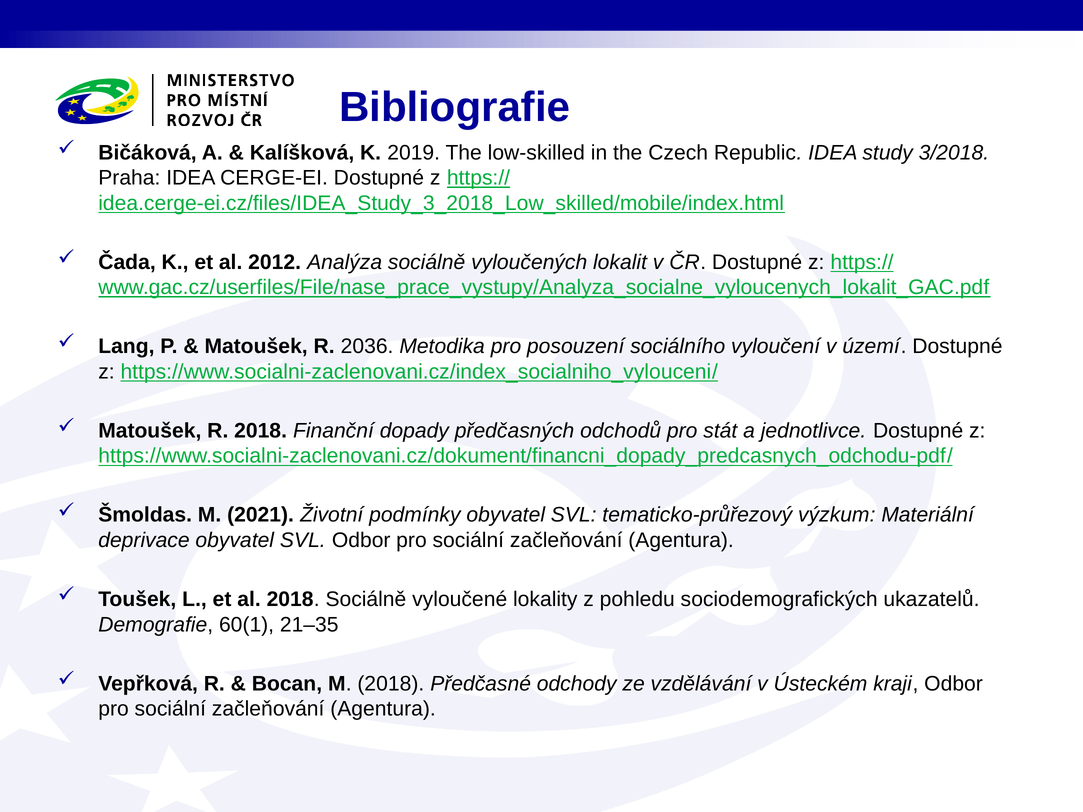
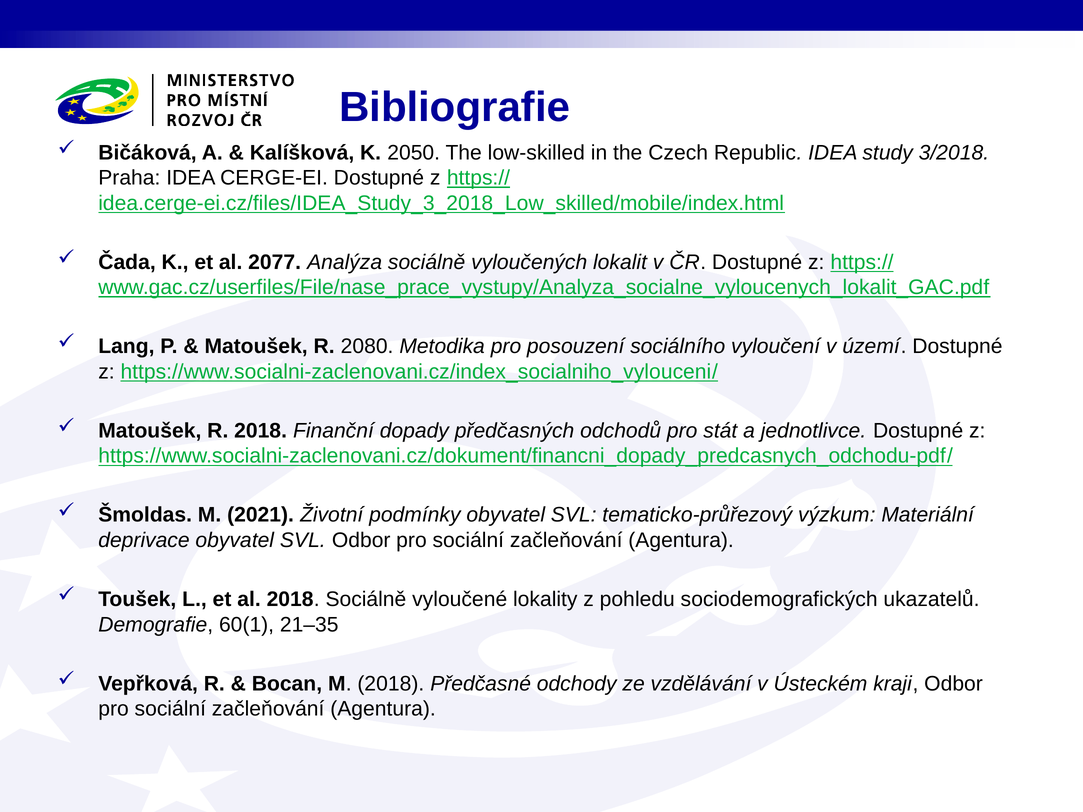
2019: 2019 -> 2050
2012: 2012 -> 2077
2036: 2036 -> 2080
